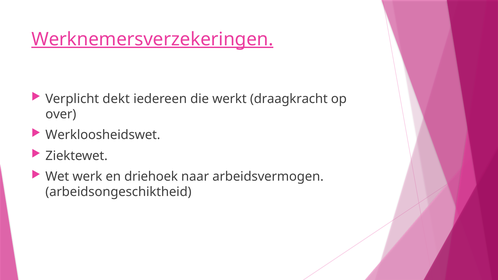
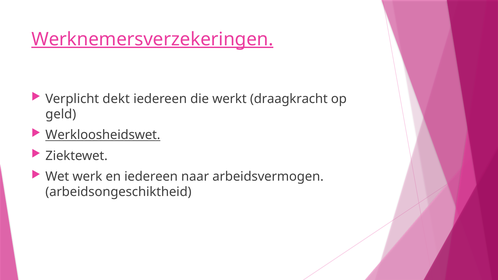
over: over -> geld
Werkloosheidswet underline: none -> present
en driehoek: driehoek -> iedereen
